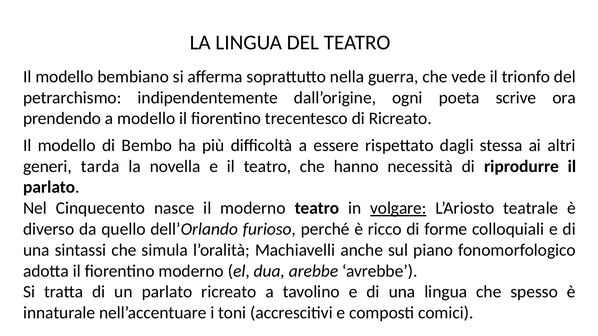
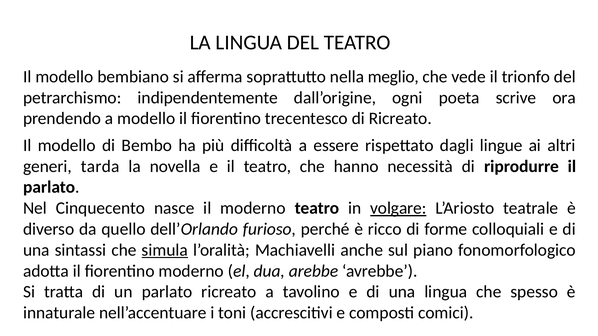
guerra: guerra -> meglio
stessa: stessa -> lingue
simula underline: none -> present
